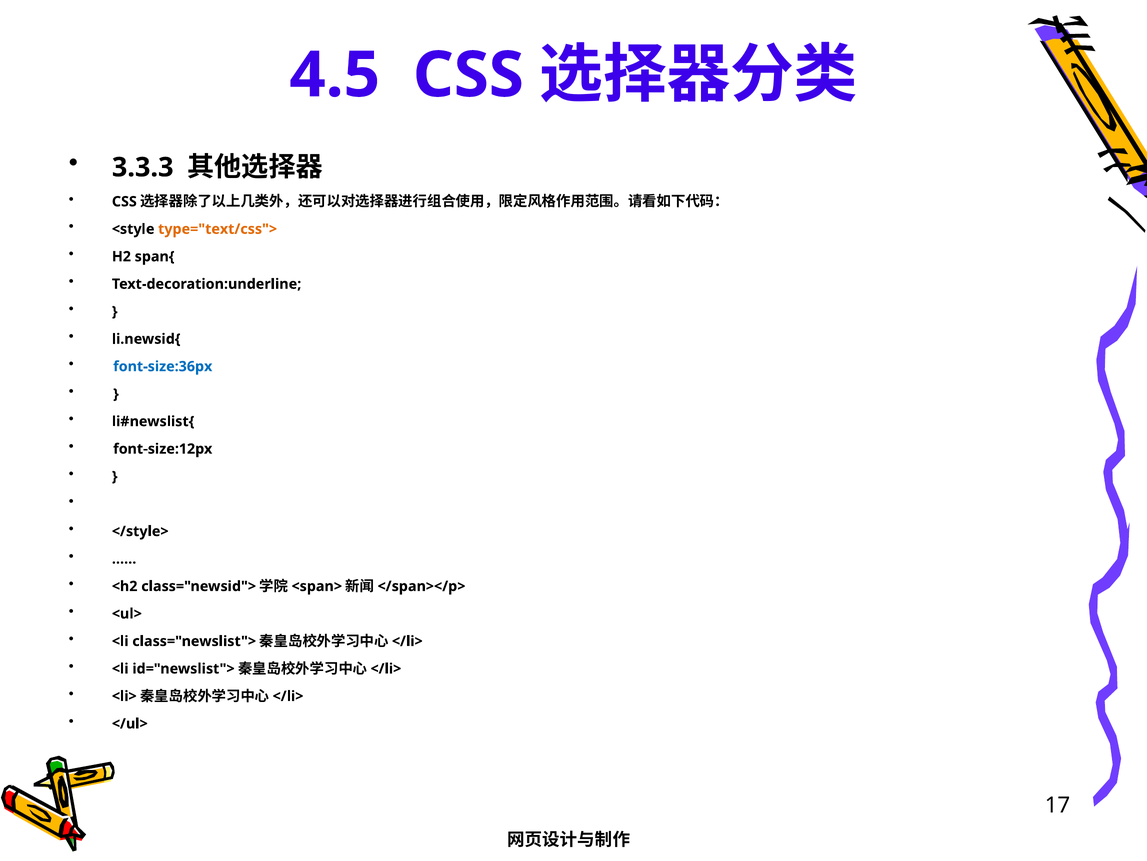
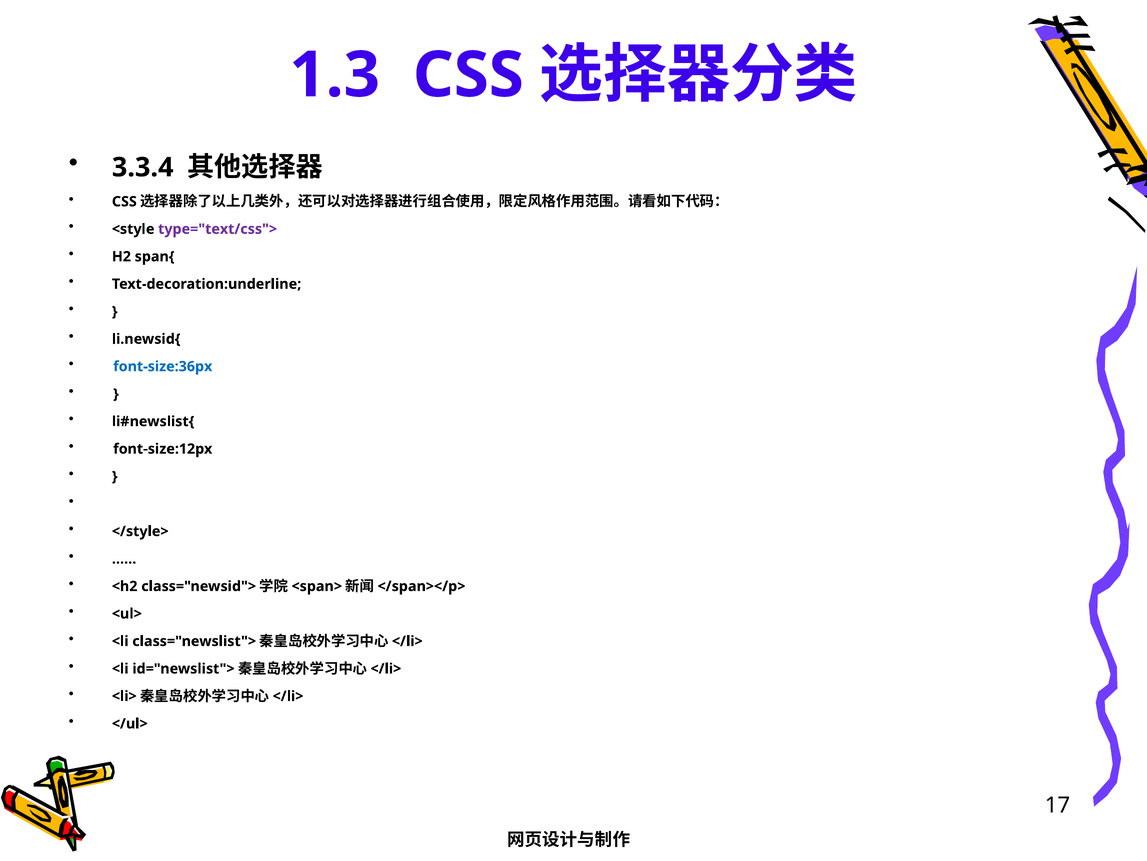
4.5: 4.5 -> 1.3
3.3.3: 3.3.3 -> 3.3.4
type="text/css"> colour: orange -> purple
